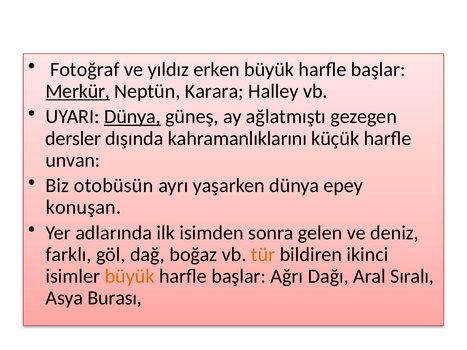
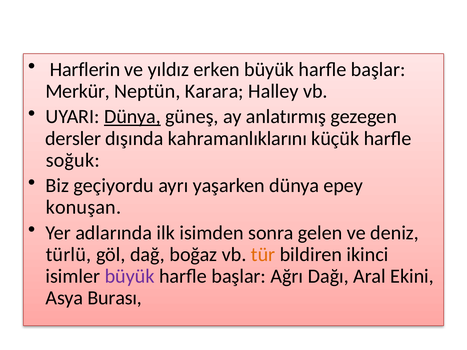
Fotoğraf: Fotoğraf -> Harflerin
Merkür underline: present -> none
ağlatmıştı: ağlatmıştı -> anlatırmış
unvan: unvan -> soğuk
otobüsün: otobüsün -> geçiyordu
farklı: farklı -> türlü
büyük at (130, 276) colour: orange -> purple
Sıralı: Sıralı -> Ekini
